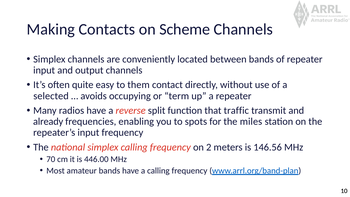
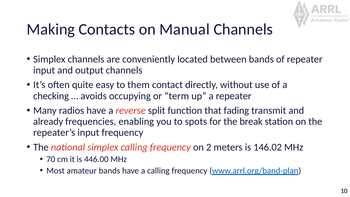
Scheme: Scheme -> Manual
selected: selected -> checking
traffic: traffic -> fading
miles: miles -> break
146.56: 146.56 -> 146.02
